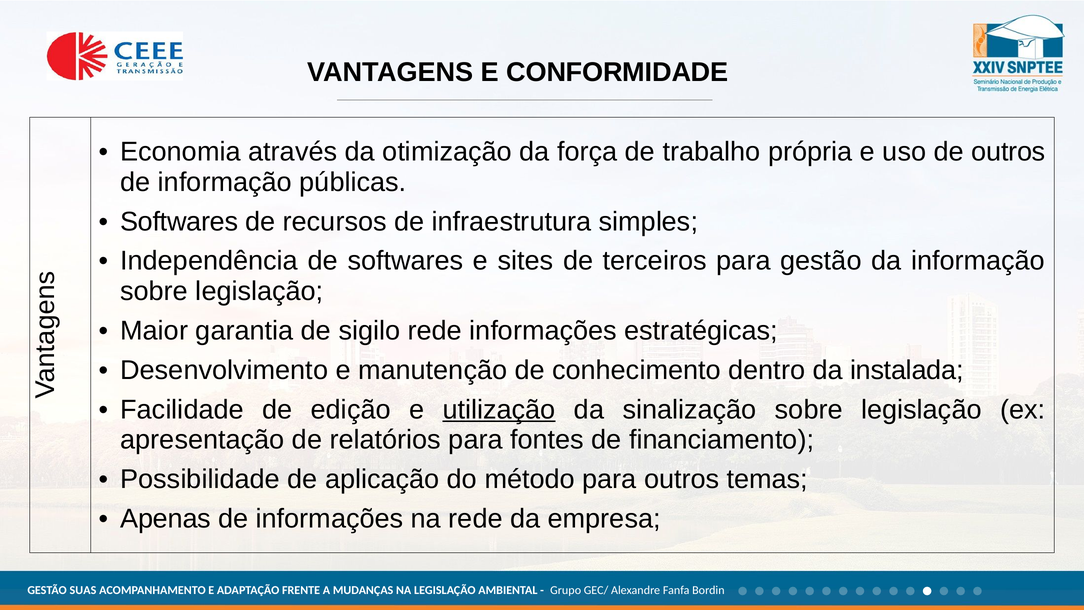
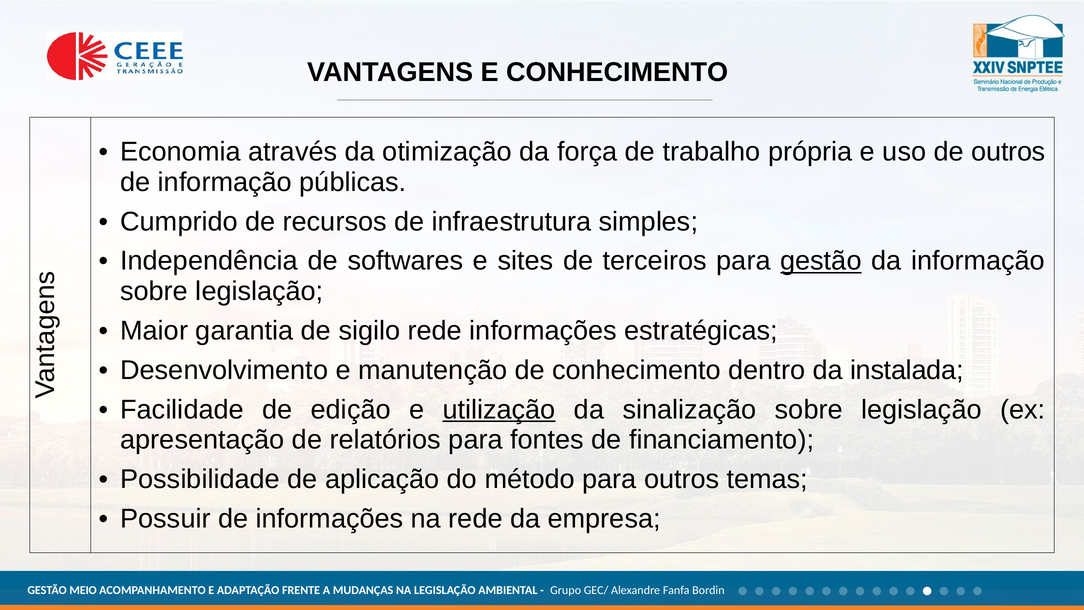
E CONFORMIDADE: CONFORMIDADE -> CONHECIMENTO
Softwares at (179, 222): Softwares -> Cumprido
gestão at (821, 261) underline: none -> present
Apenas: Apenas -> Possuir
SUAS: SUAS -> MEIO
